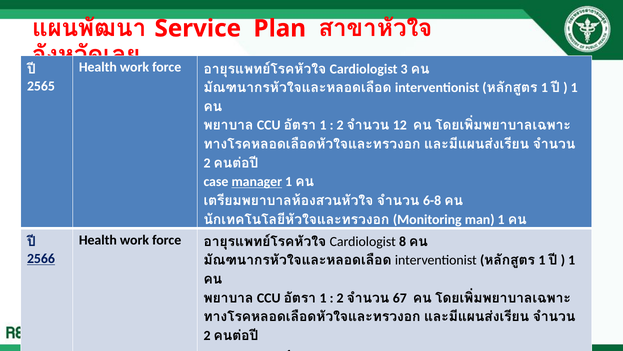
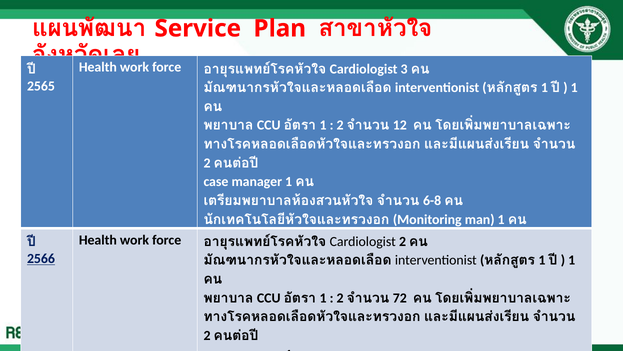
manager at (257, 182) underline: present -> none
8 at (403, 241): 8 -> 2
67: 67 -> 72
